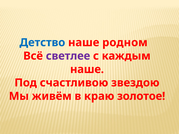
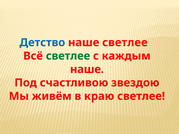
наше родном: родном -> светлее
светлее at (68, 56) colour: purple -> green
краю золотое: золотое -> светлее
